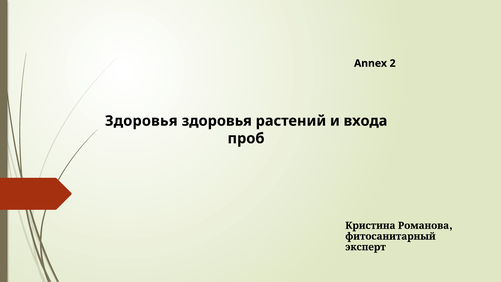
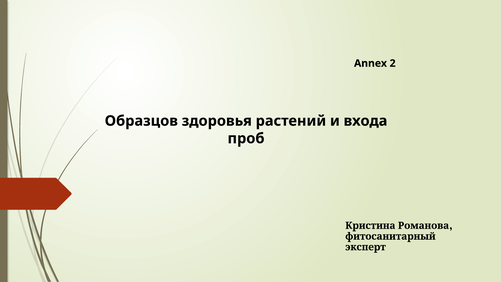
Здоровья at (141, 121): Здоровья -> Образцов
